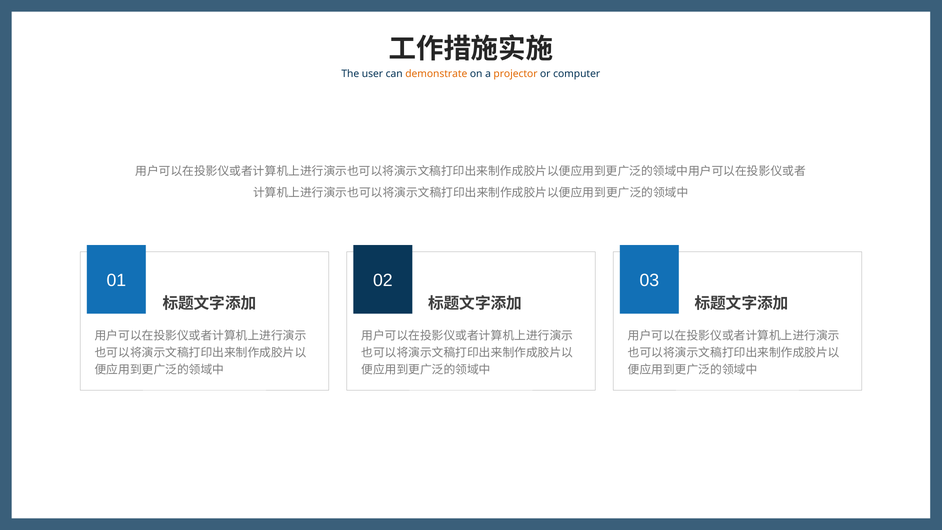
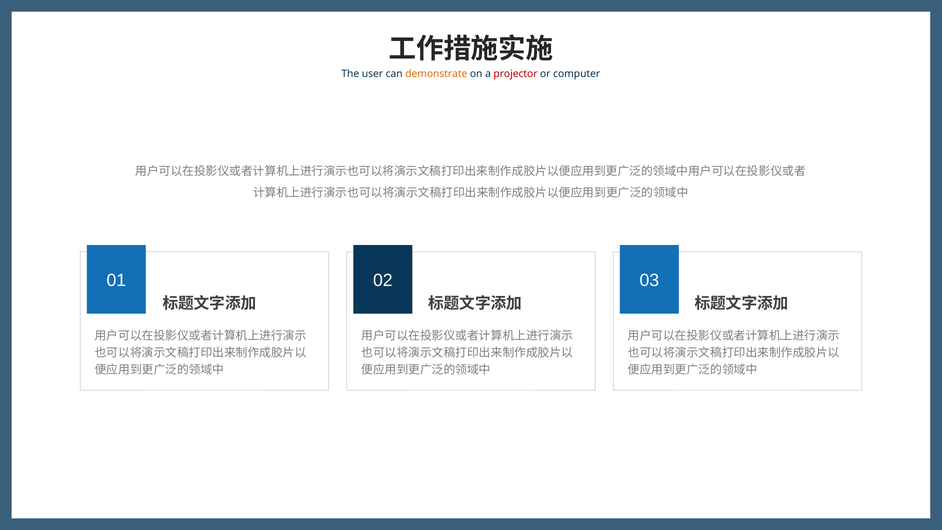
projector colour: orange -> red
